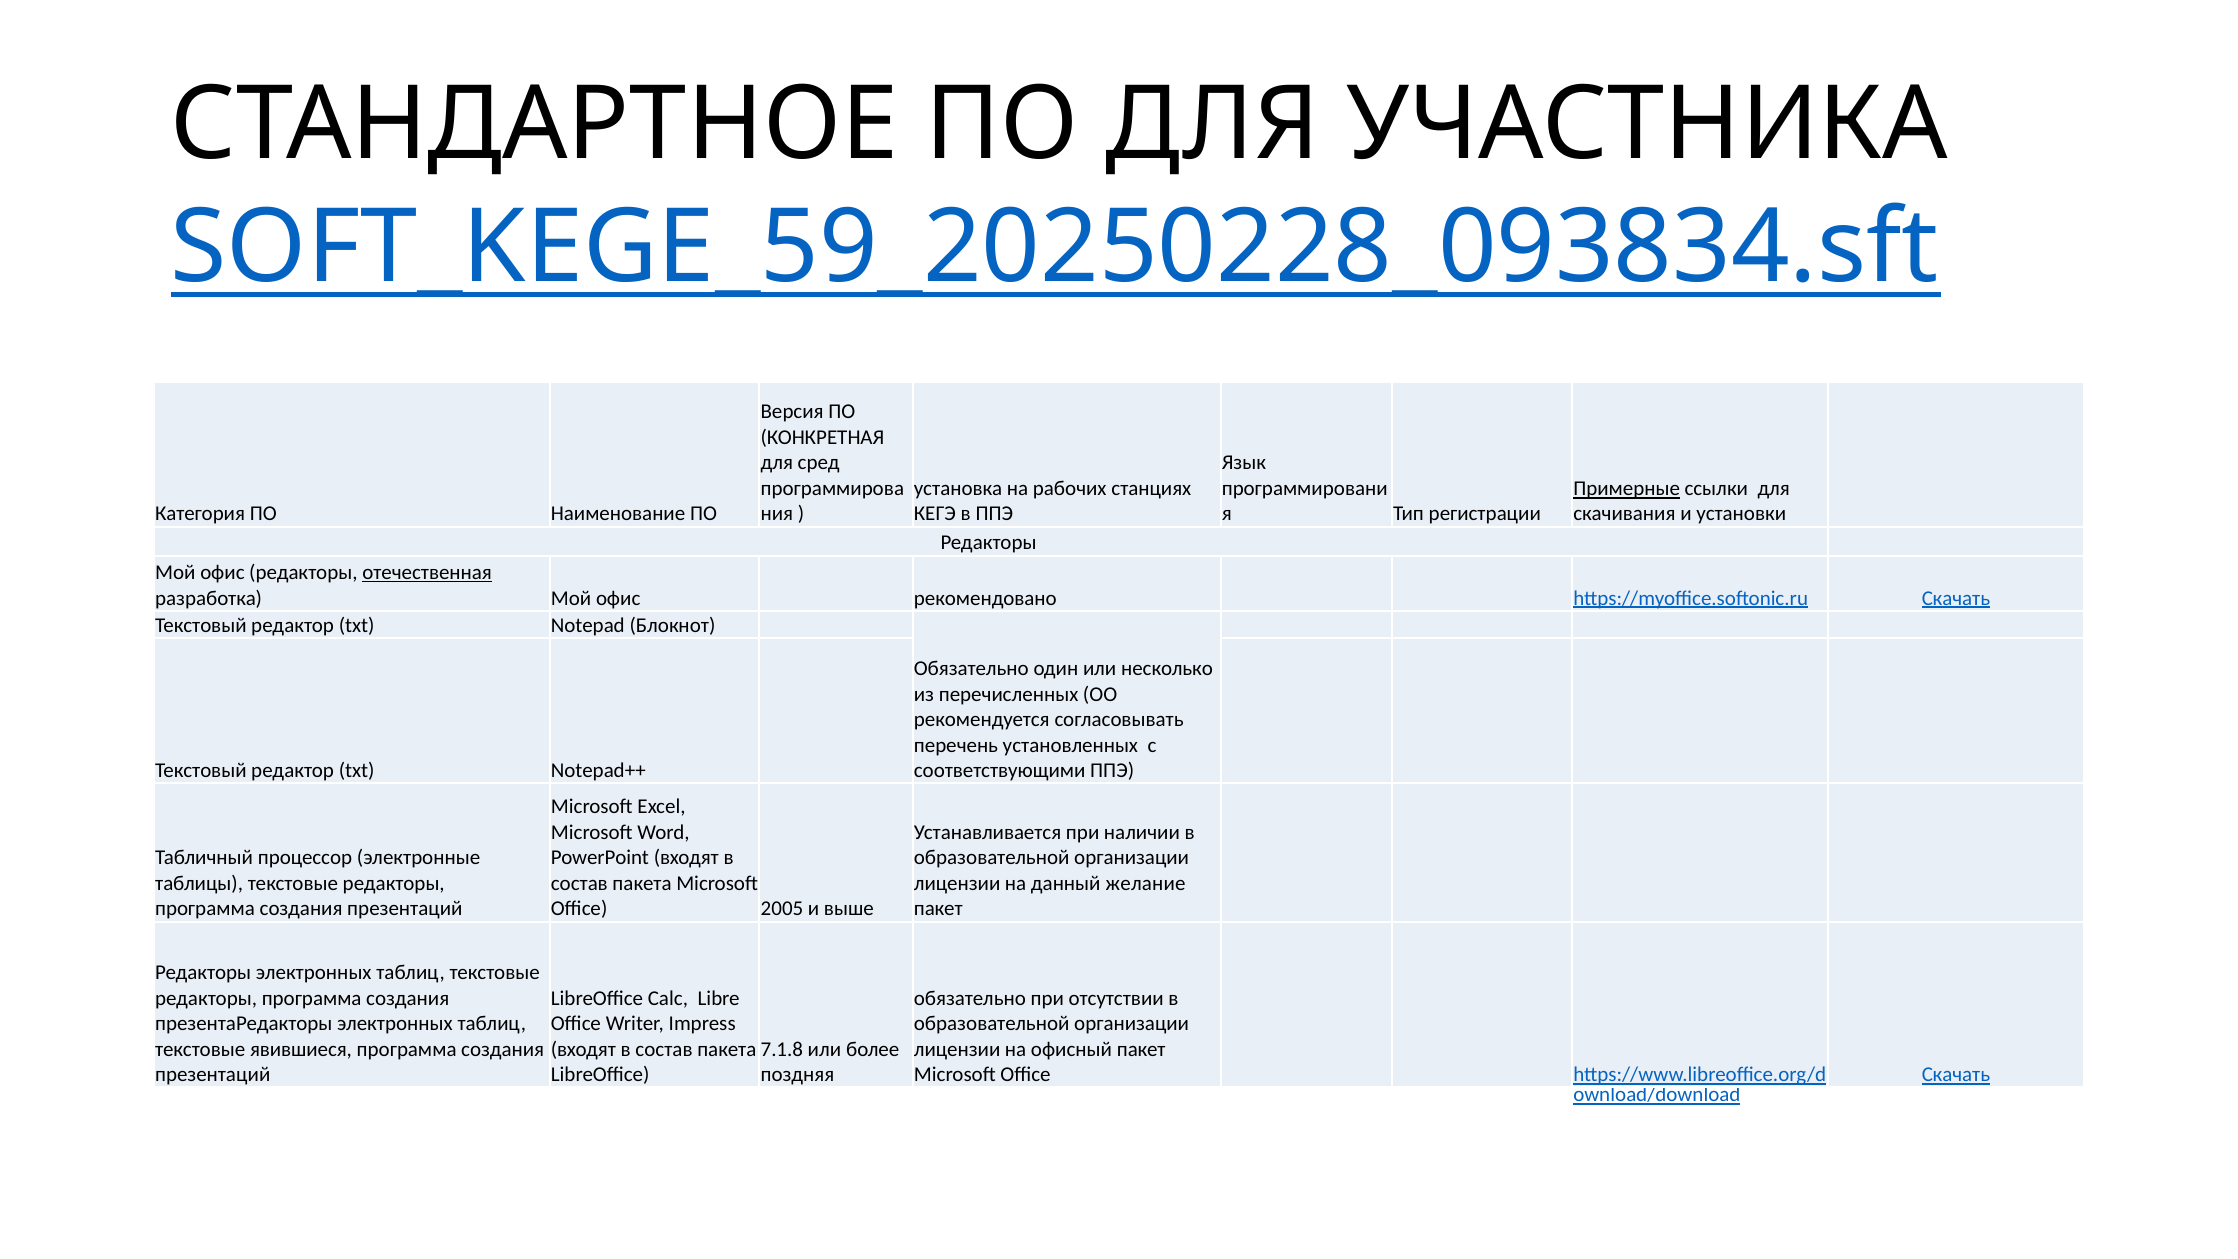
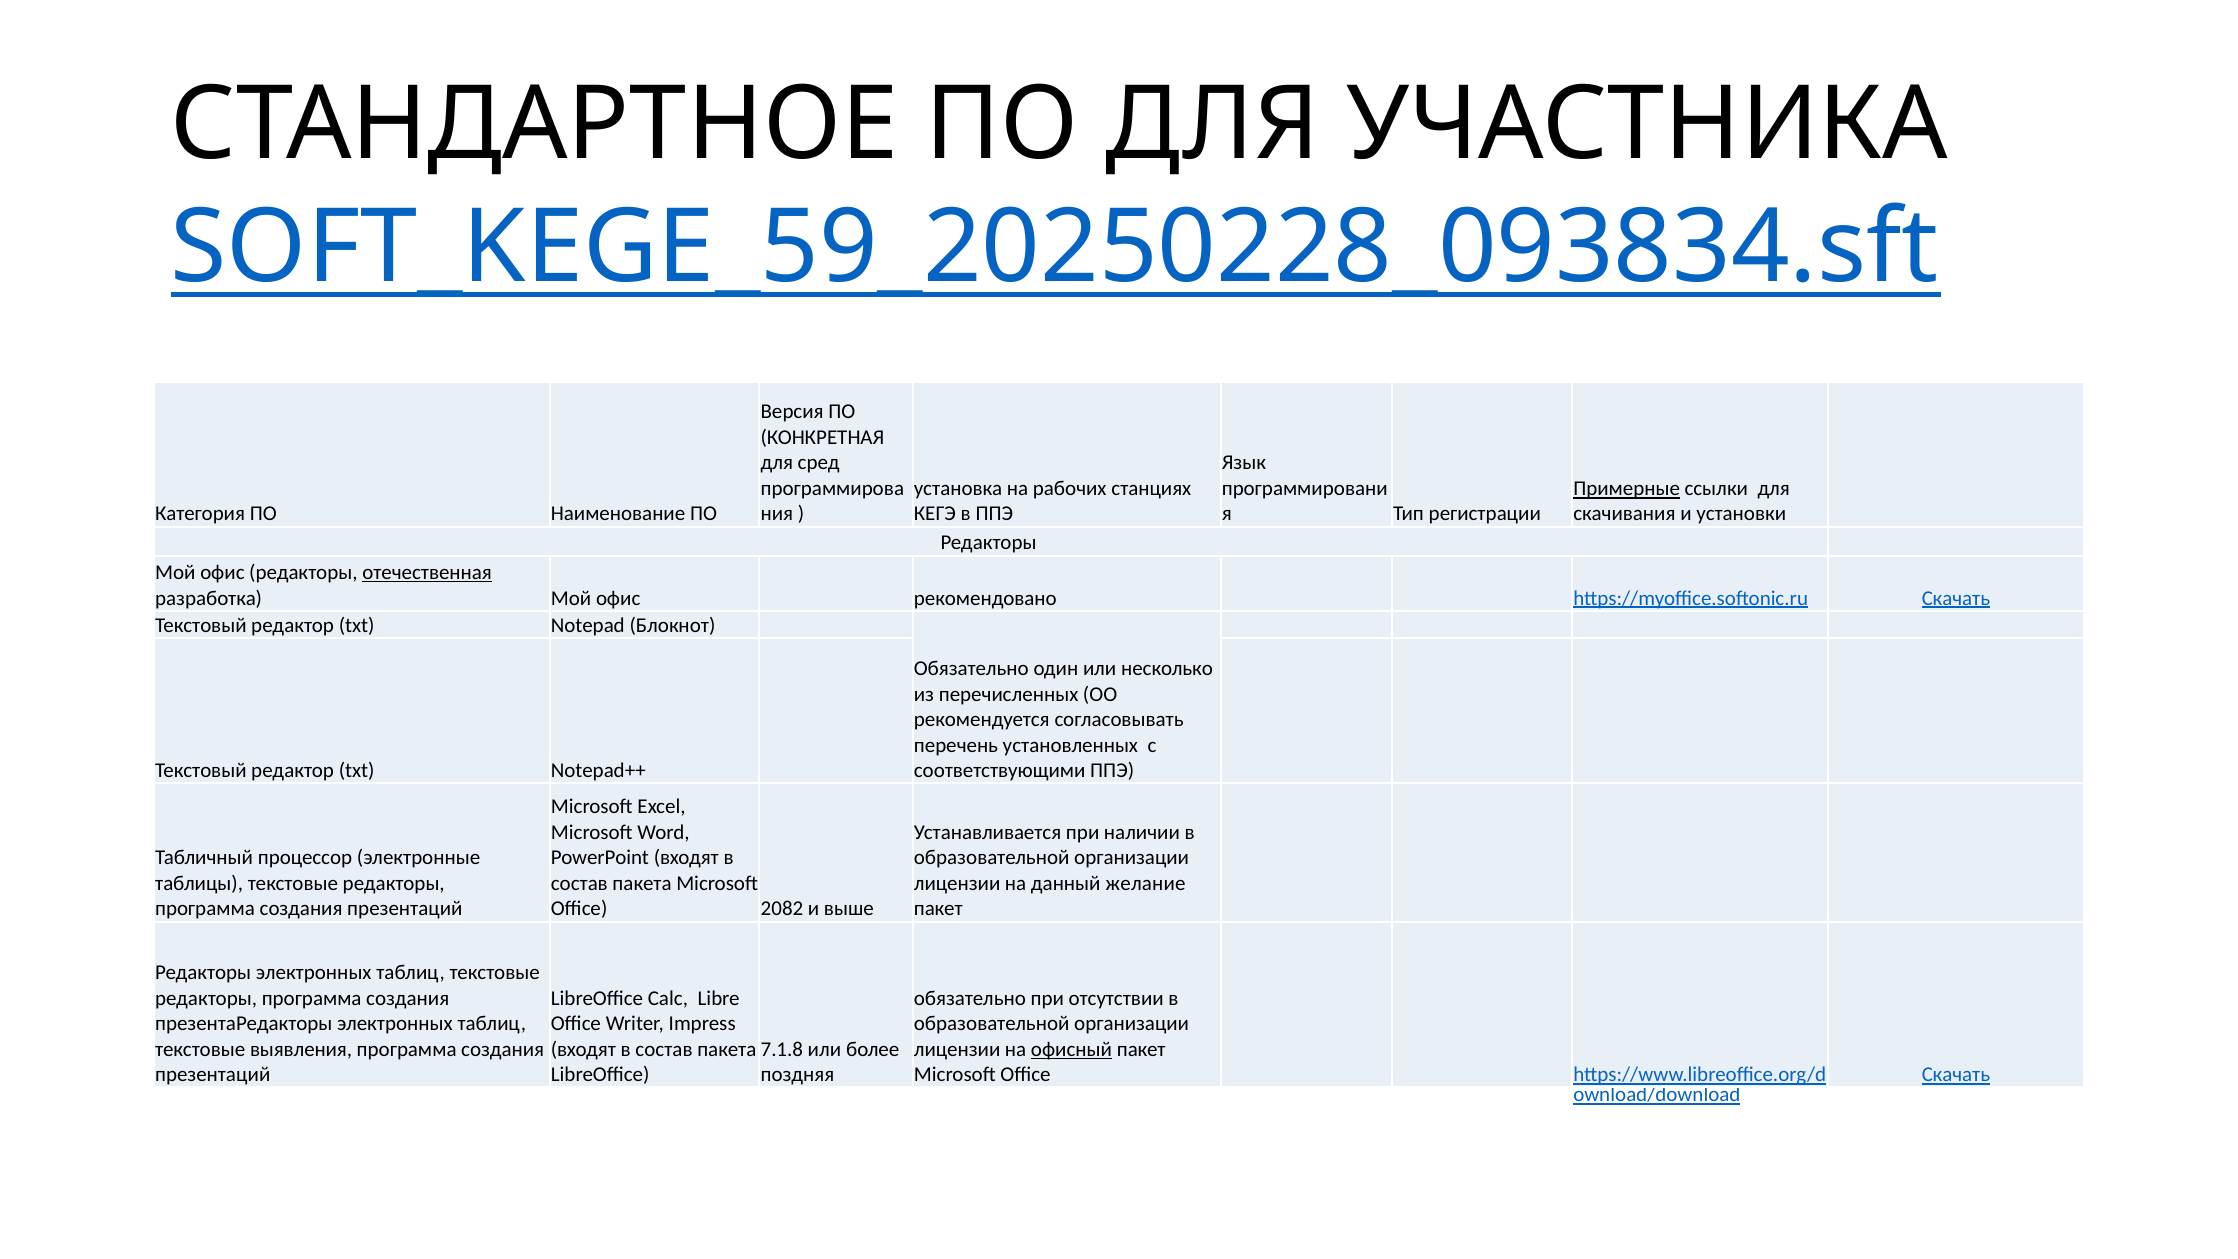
2005: 2005 -> 2082
явившиеся: явившиеся -> выявления
офисный underline: none -> present
